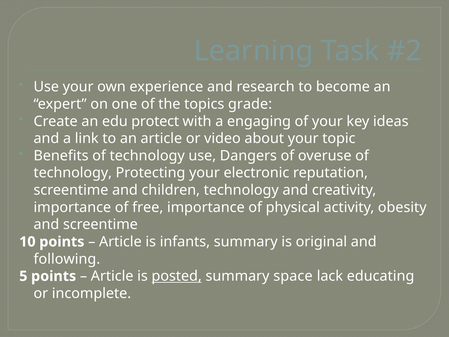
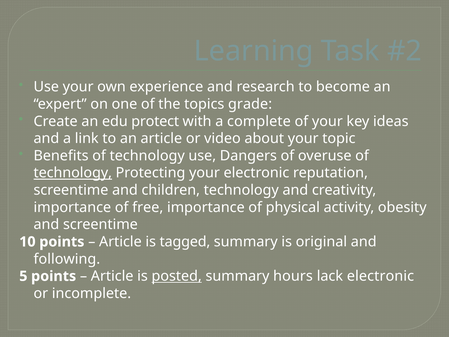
engaging: engaging -> complete
technology at (73, 173) underline: none -> present
infants: infants -> tagged
space: space -> hours
lack educating: educating -> electronic
